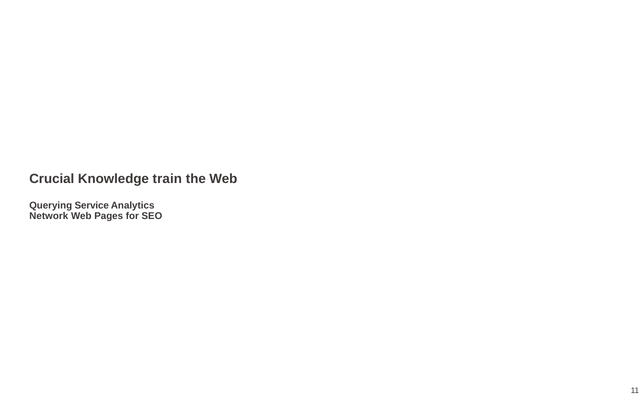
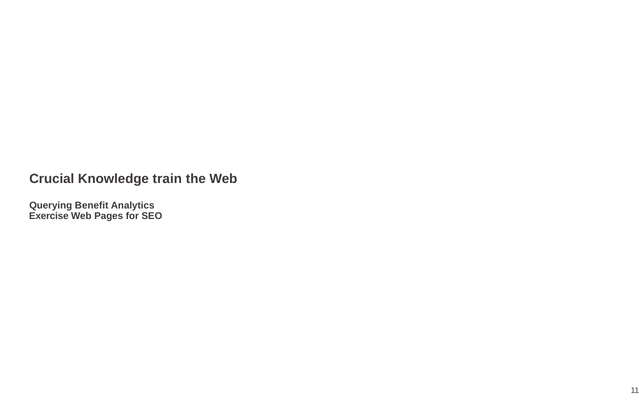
Service: Service -> Benefit
Network: Network -> Exercise
